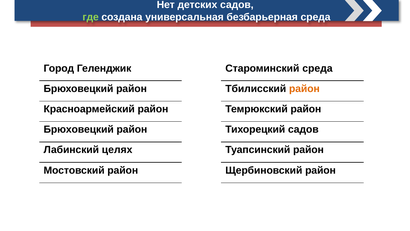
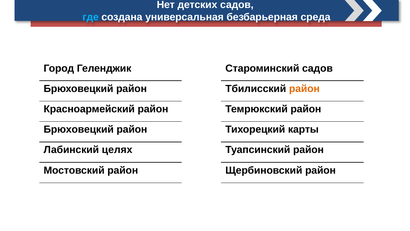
где colour: light green -> light blue
Староминский среда: среда -> садов
Тихорецкий садов: садов -> карты
